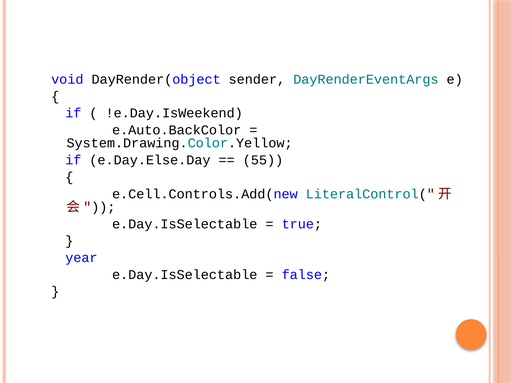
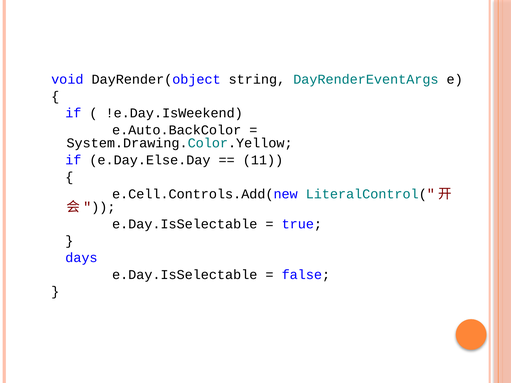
sender: sender -> string
55: 55 -> 11
year: year -> days
